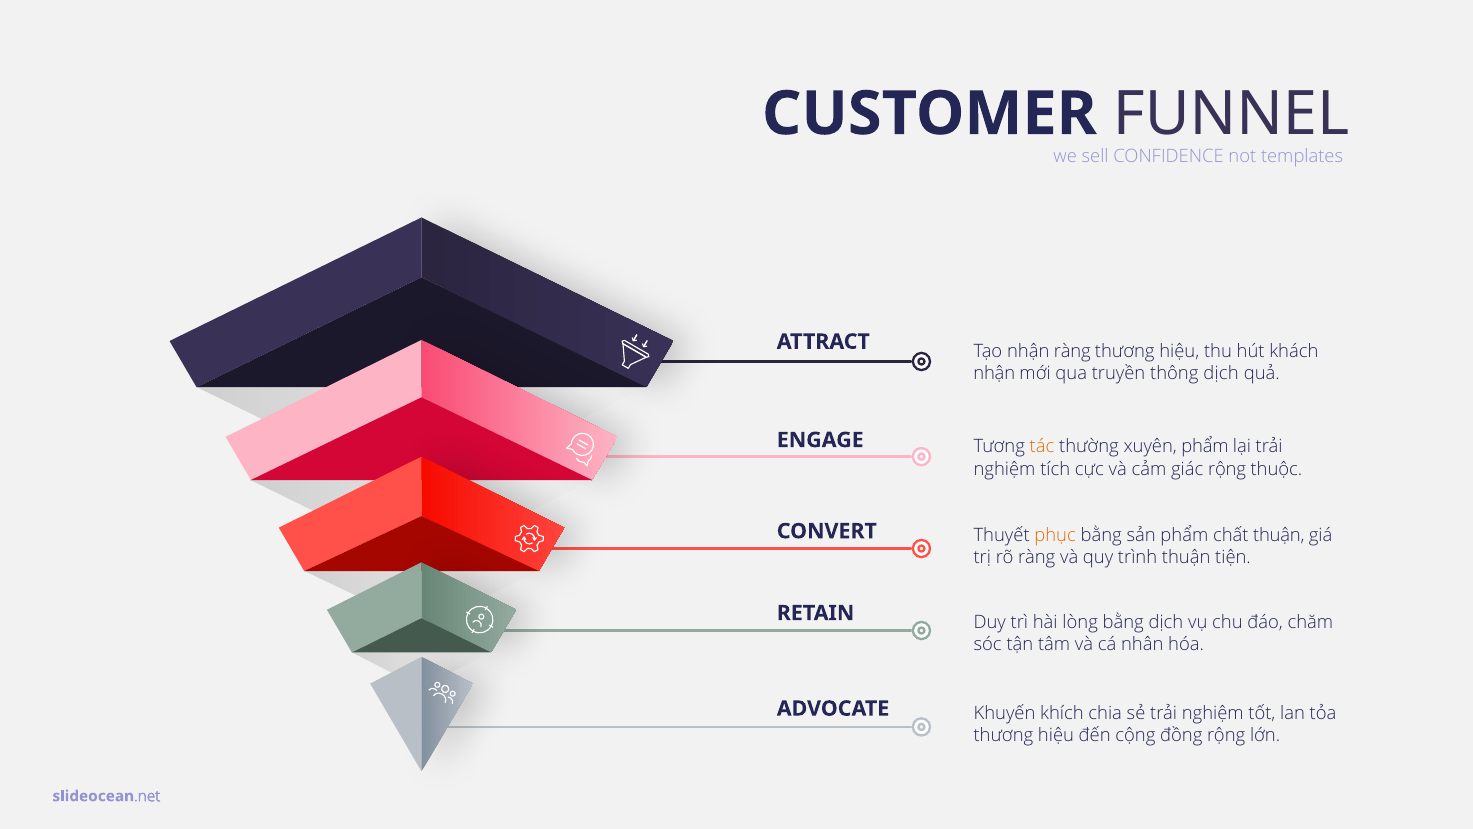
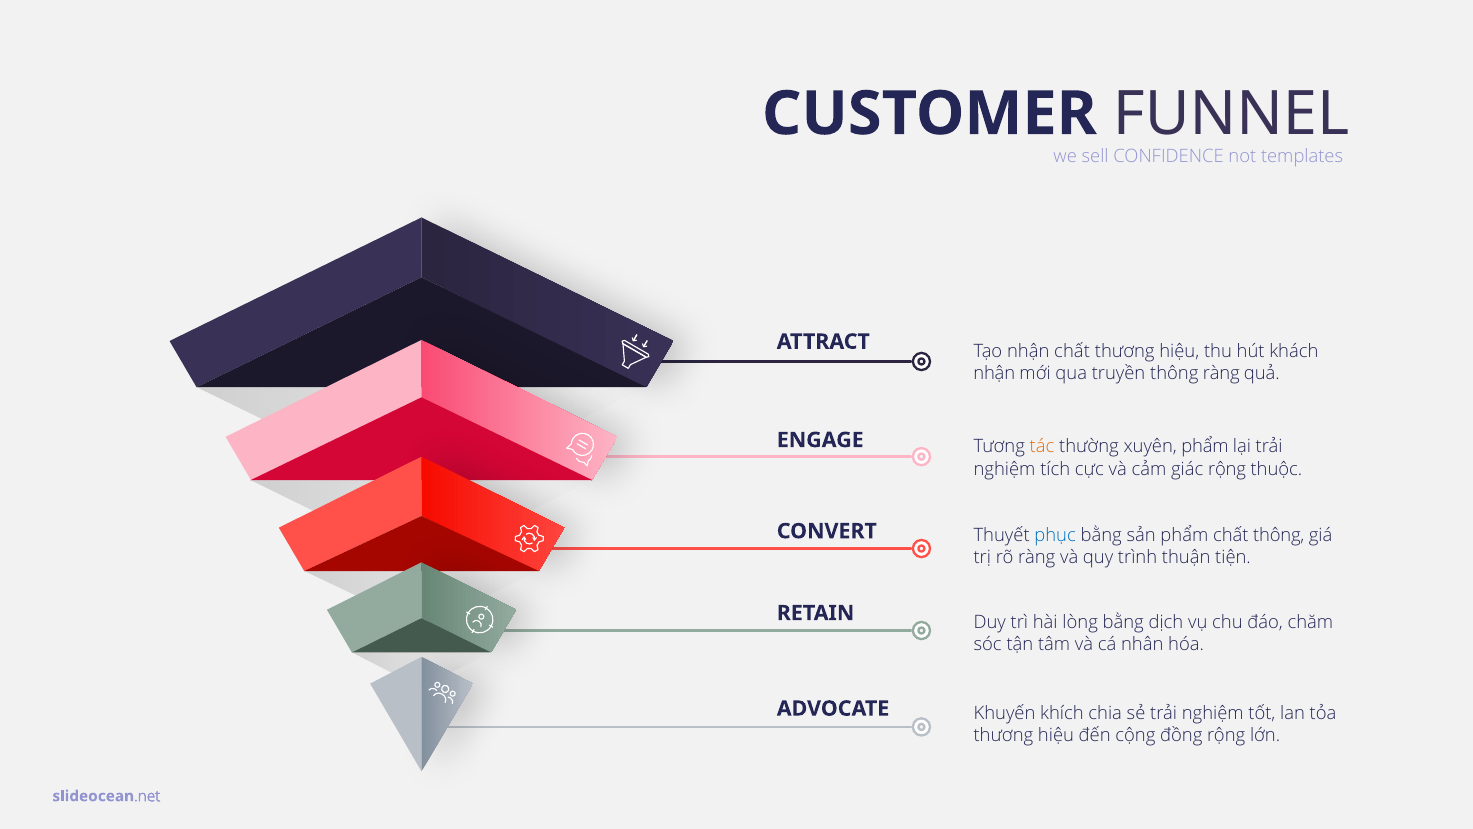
nhận ràng: ràng -> chất
thông dịch: dịch -> ràng
phục colour: orange -> blue
chất thuận: thuận -> thông
